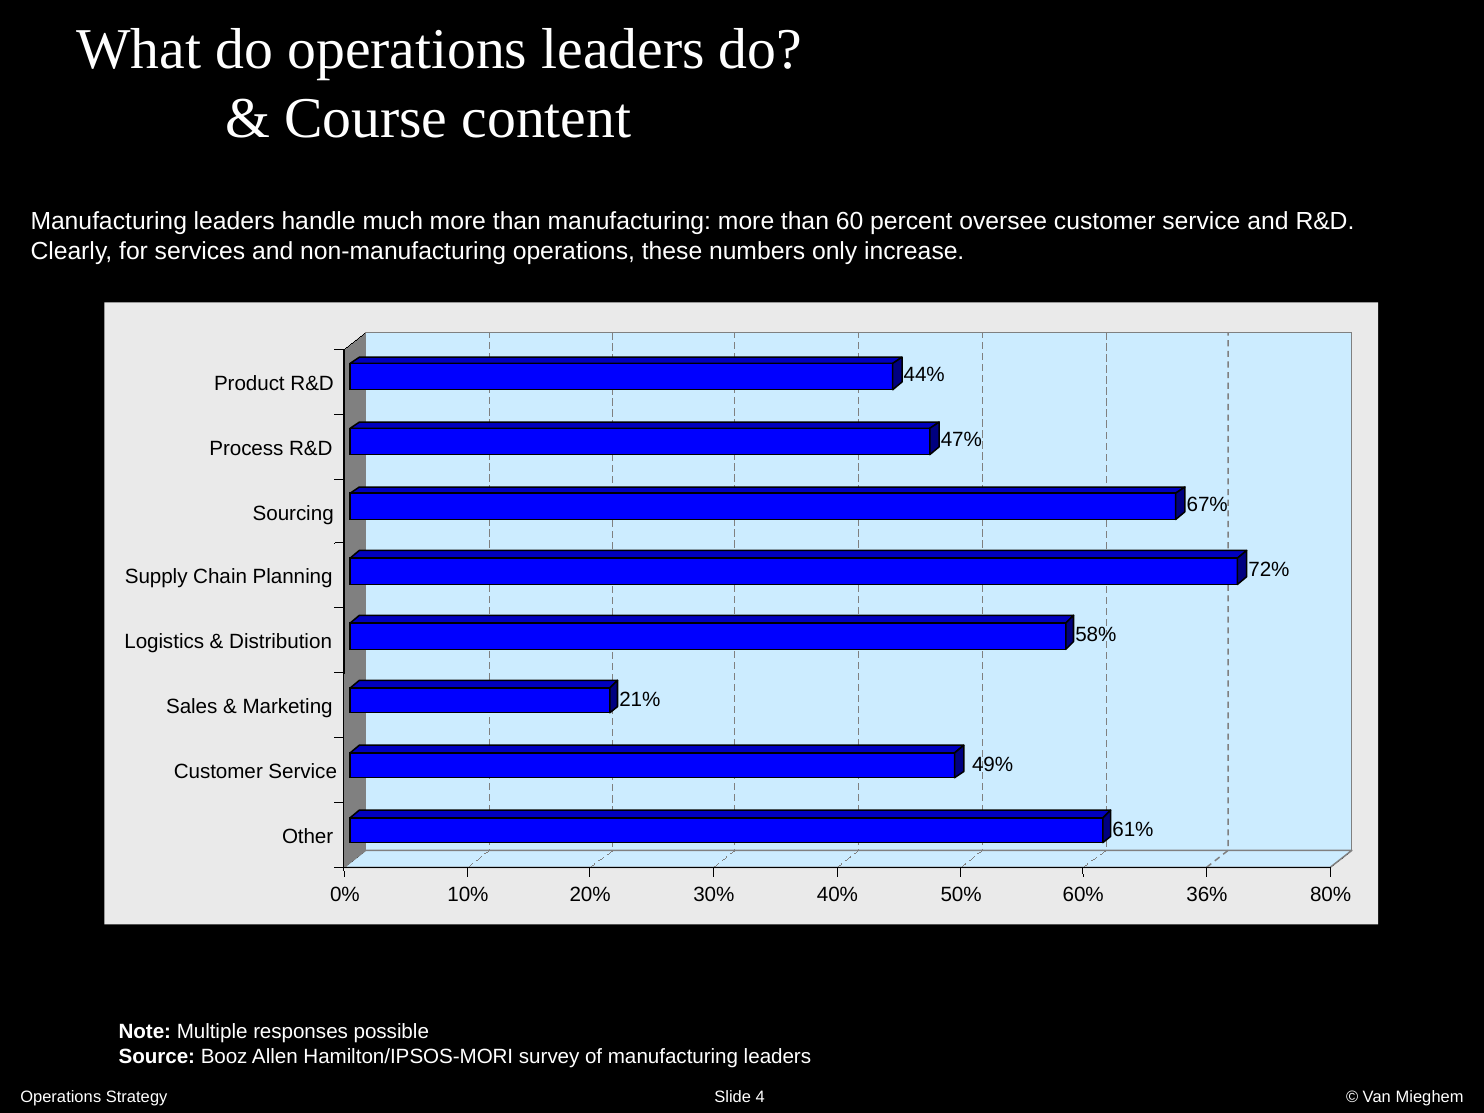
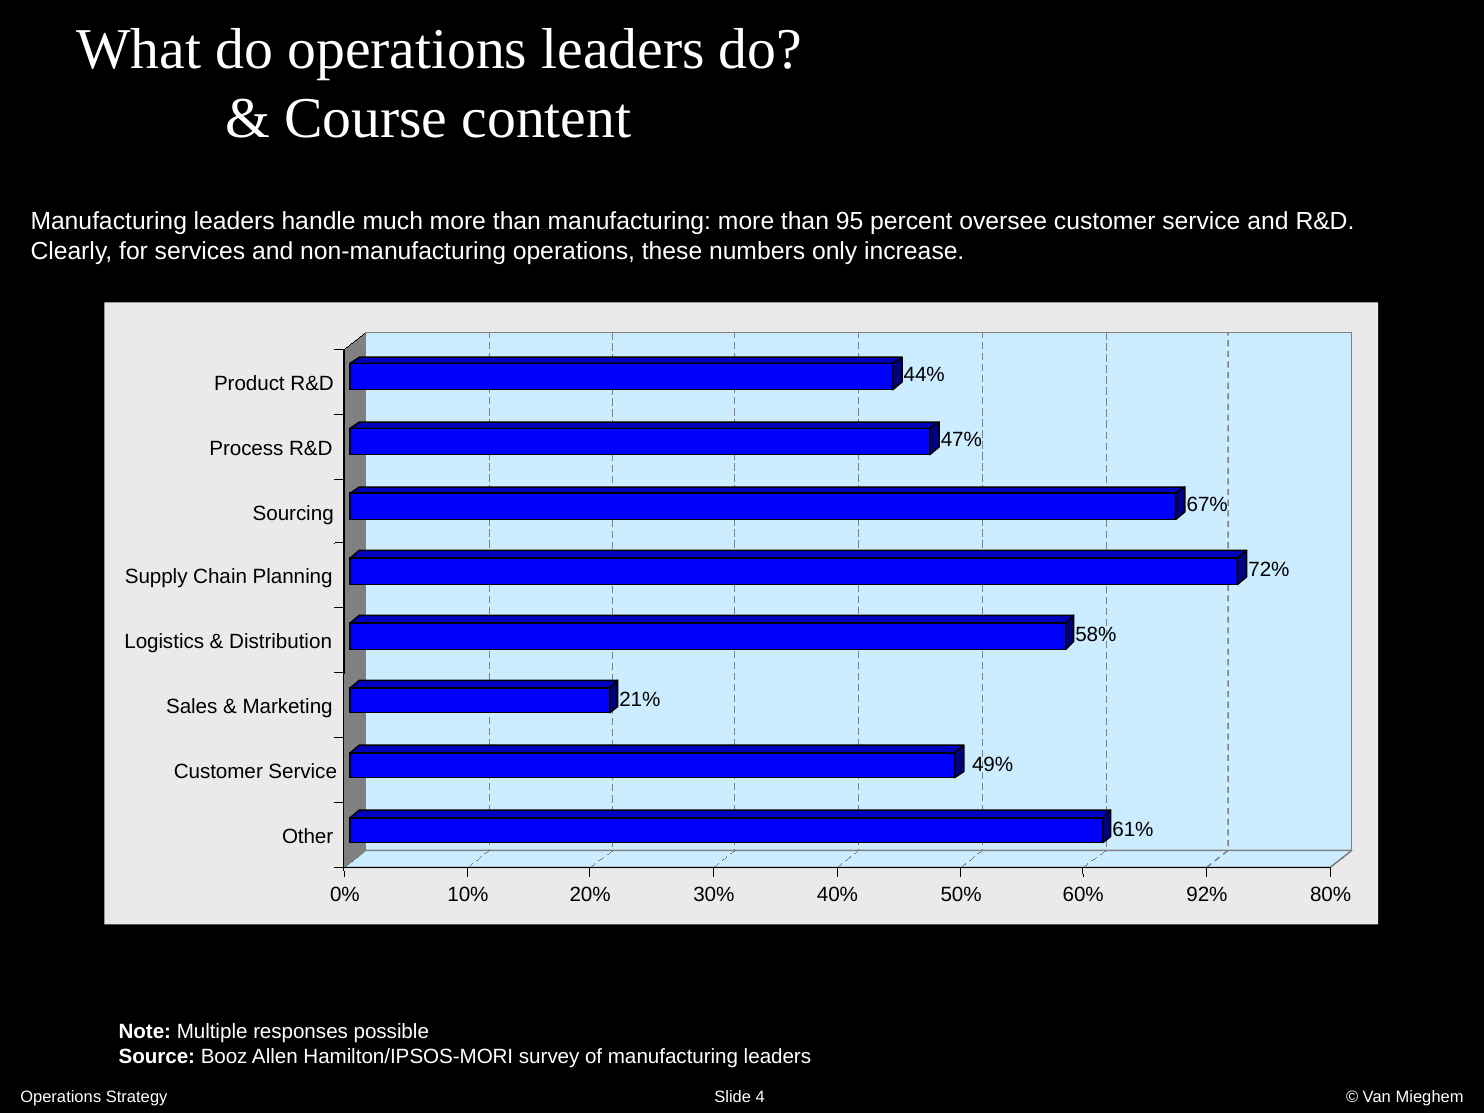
60: 60 -> 95
36%: 36% -> 92%
